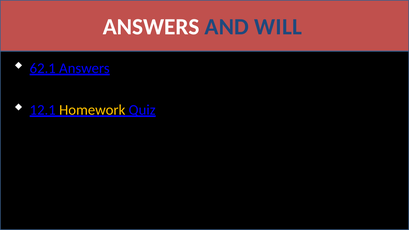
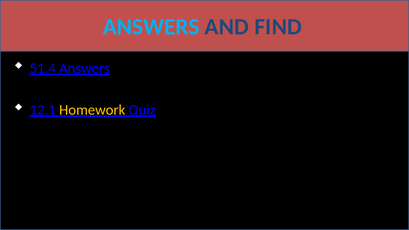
ANSWERS at (151, 27) colour: white -> light blue
WILL: WILL -> FIND
62.1: 62.1 -> 51.4
